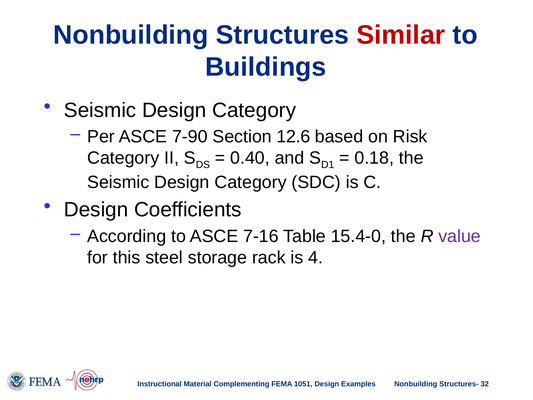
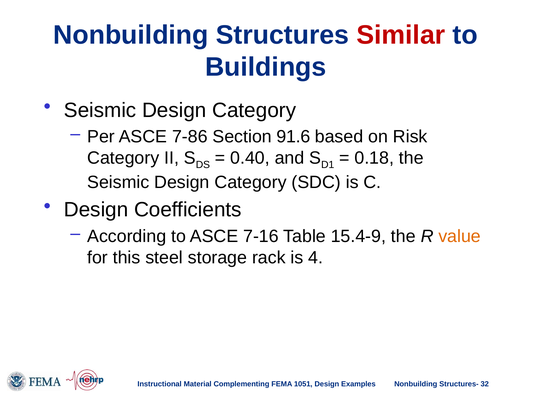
7-90: 7-90 -> 7-86
12.6: 12.6 -> 91.6
15.4-0: 15.4-0 -> 15.4-9
value colour: purple -> orange
